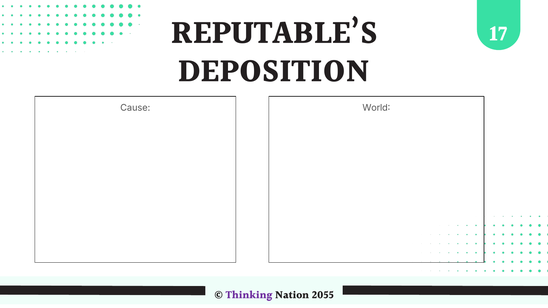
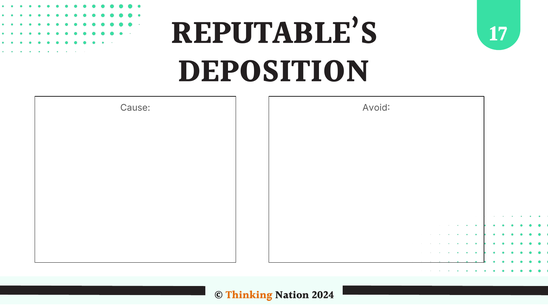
World: World -> Avoid
Thinking colour: purple -> orange
2055: 2055 -> 2024
